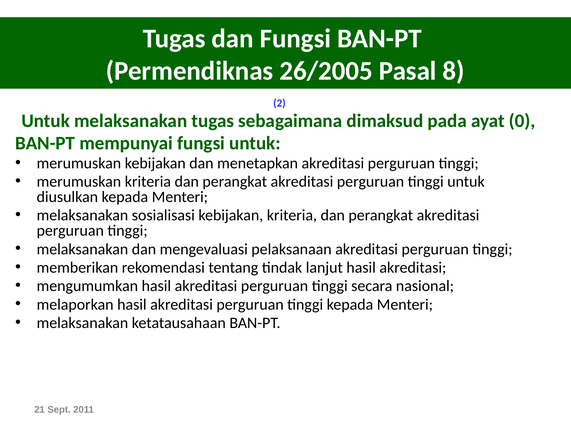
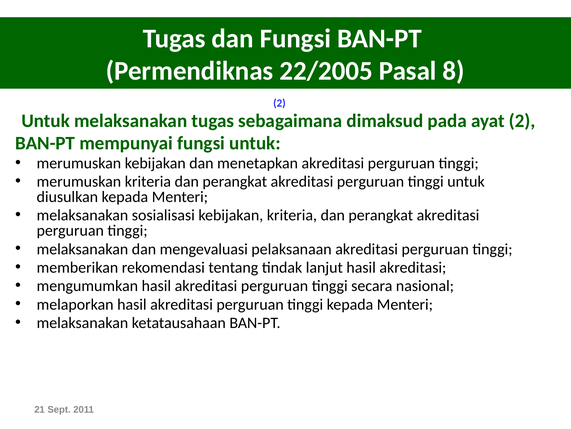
26/2005: 26/2005 -> 22/2005
ayat 0: 0 -> 2
